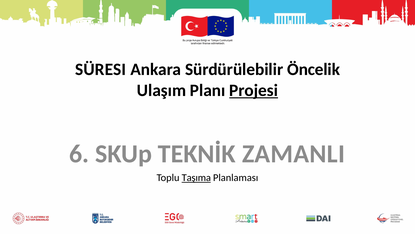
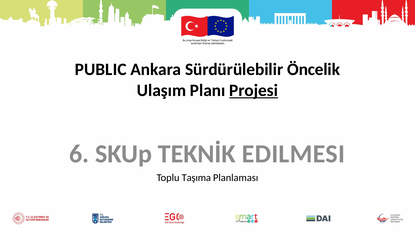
SÜRESI: SÜRESI -> PUBLIC
ZAMANLI: ZAMANLI -> EDILMESI
Taşıma underline: present -> none
